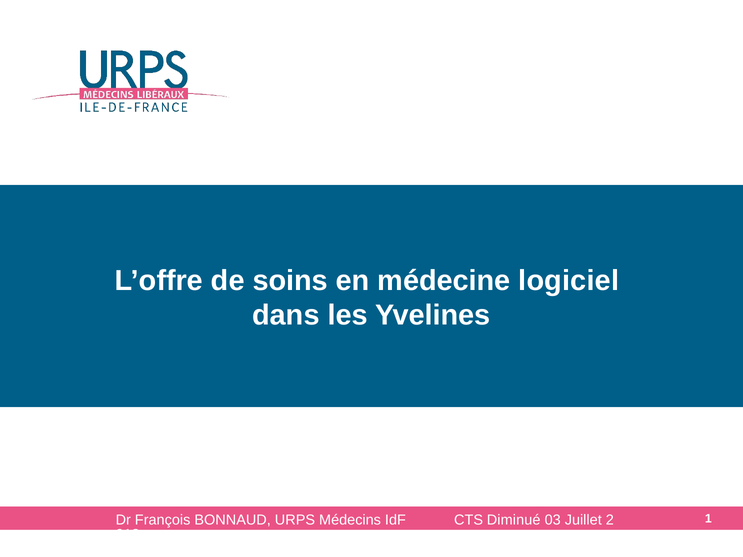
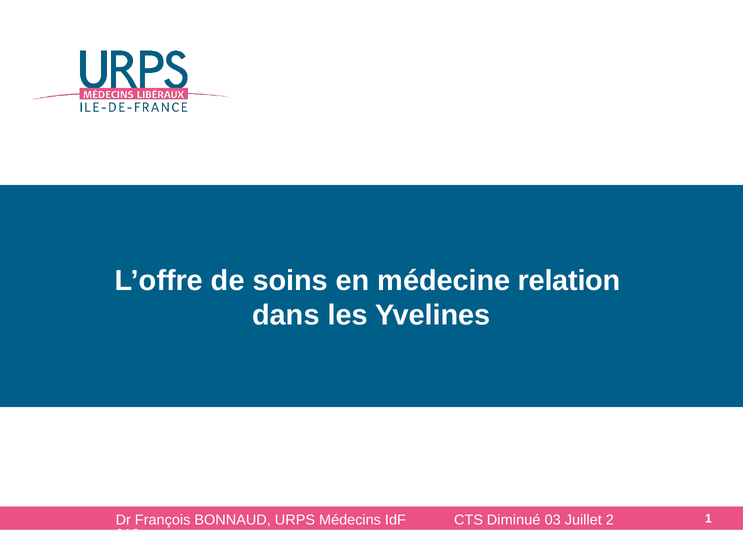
logiciel: logiciel -> relation
